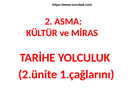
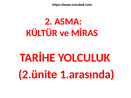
1.çağlarını: 1.çağlarını -> 1.arasında
